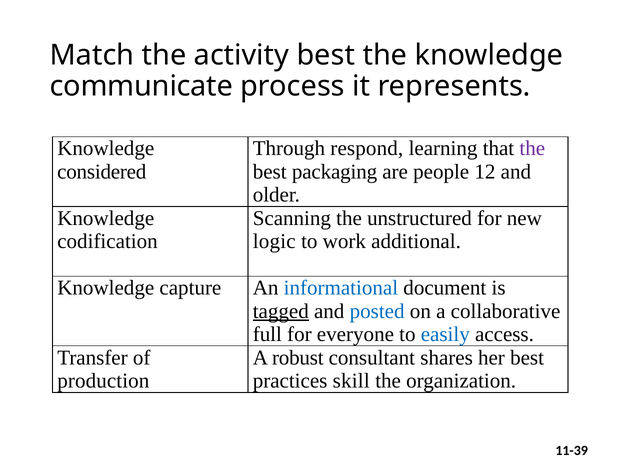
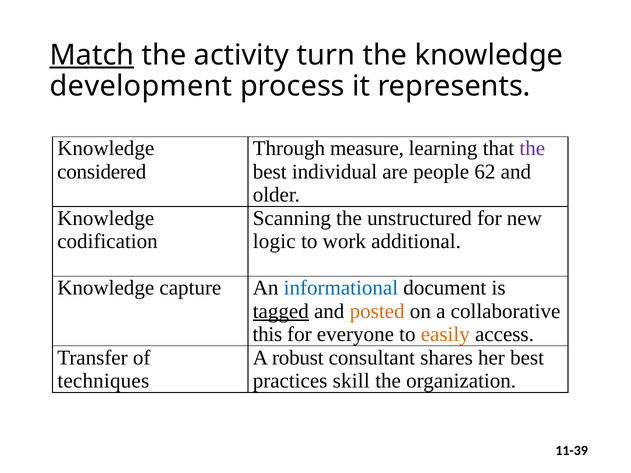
Match underline: none -> present
activity best: best -> turn
communicate: communicate -> development
respond: respond -> measure
packaging: packaging -> individual
12: 12 -> 62
posted colour: blue -> orange
full: full -> this
easily colour: blue -> orange
production: production -> techniques
